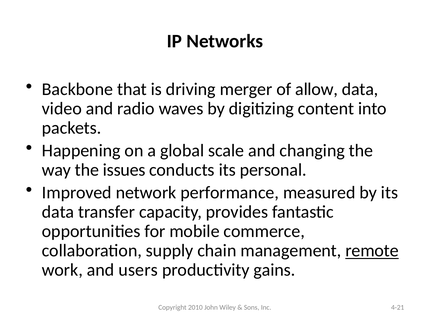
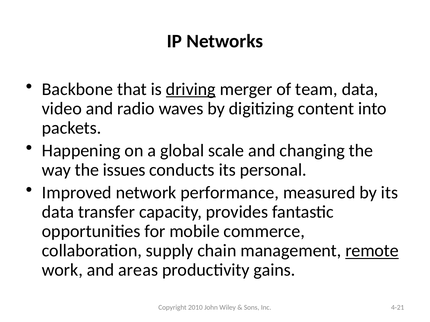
driving underline: none -> present
allow: allow -> team
users: users -> areas
